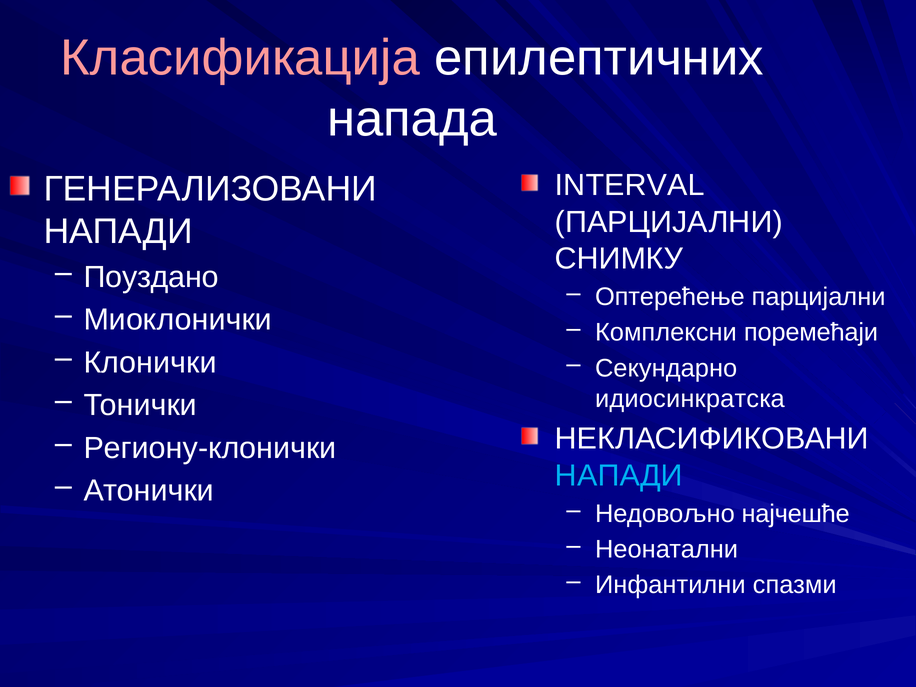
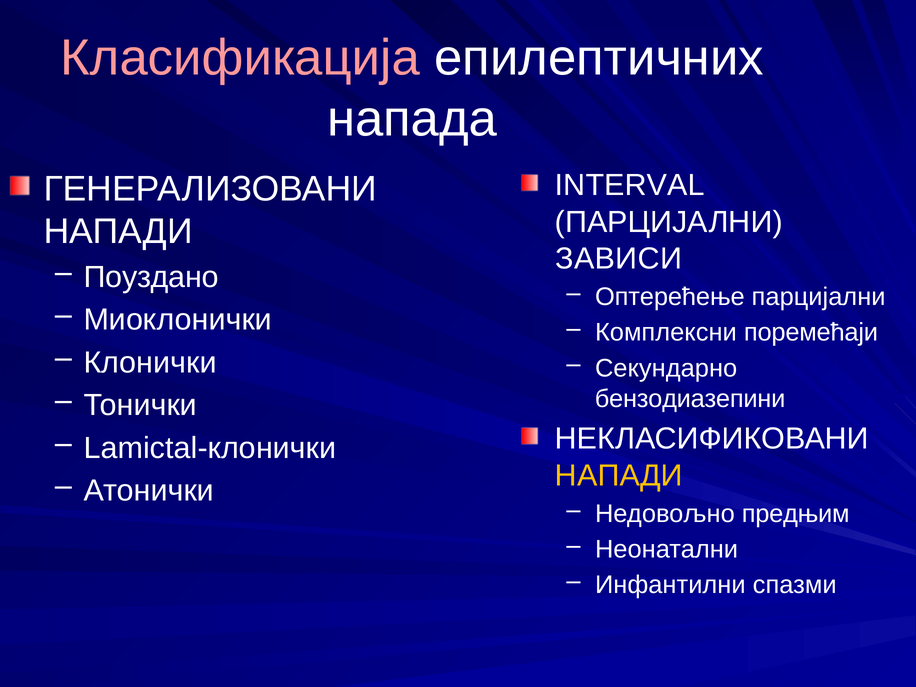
СНИМКУ: СНИМКУ -> ЗАВИСИ
идиосинкратска: идиосинкратска -> бензодиазепини
Региону-клонички: Региону-клонички -> Lamictal-клонички
НАПАДИ at (619, 475) colour: light blue -> yellow
најчешће: најчешће -> предњим
